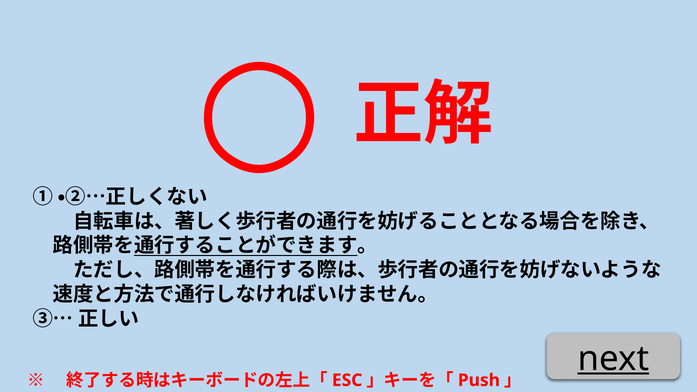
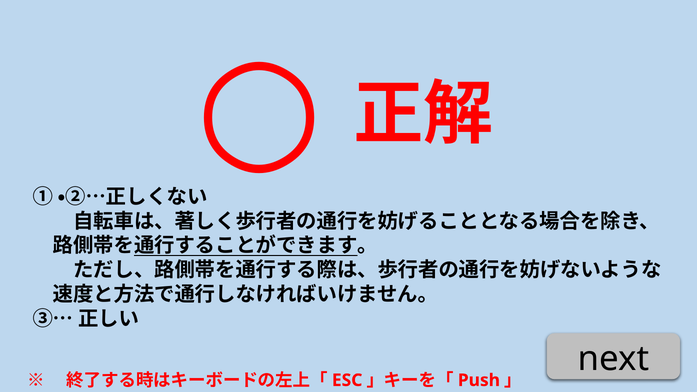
next underline: present -> none
